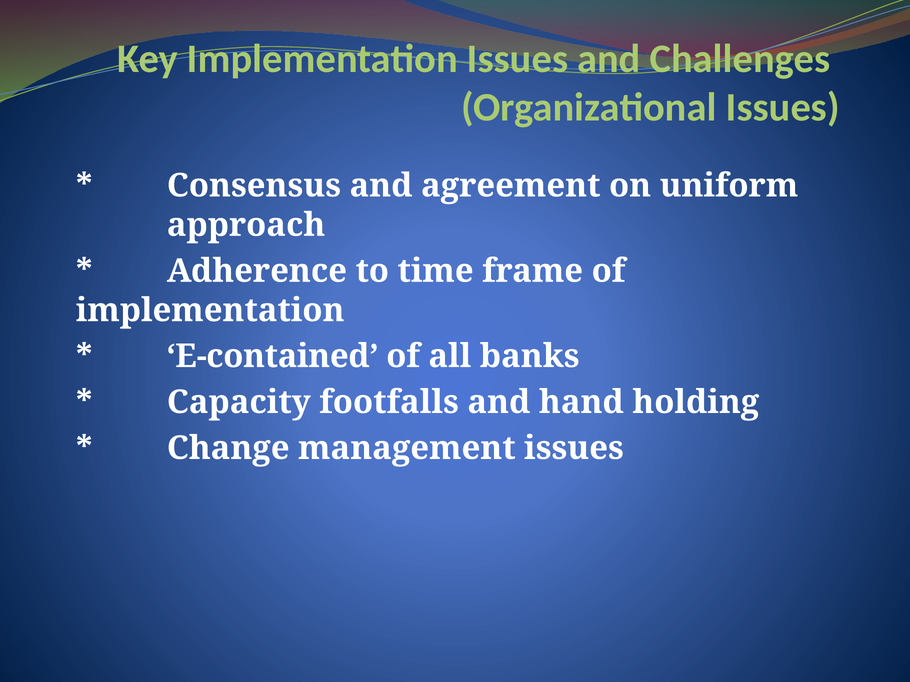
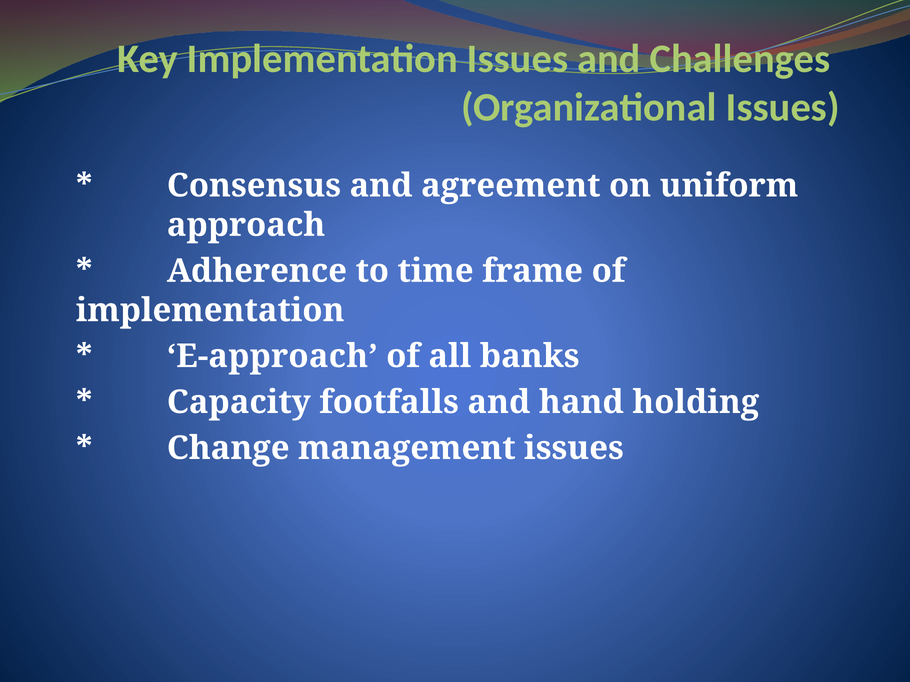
E-contained: E-contained -> E-approach
